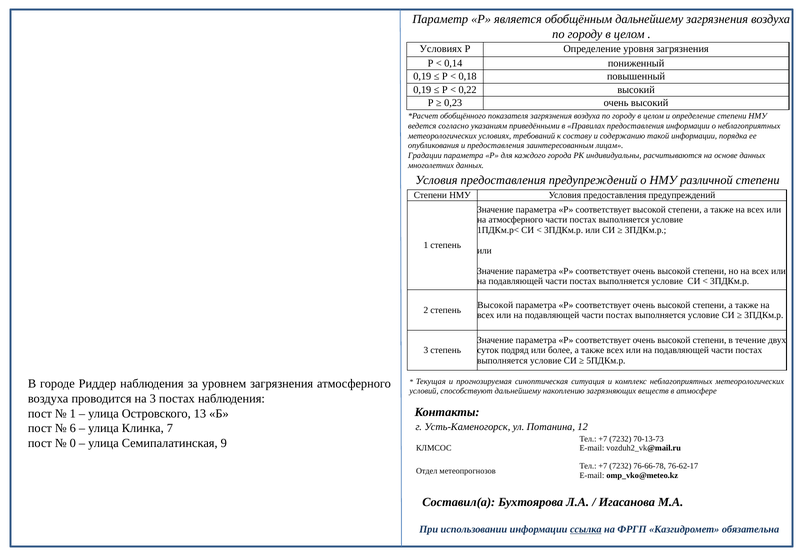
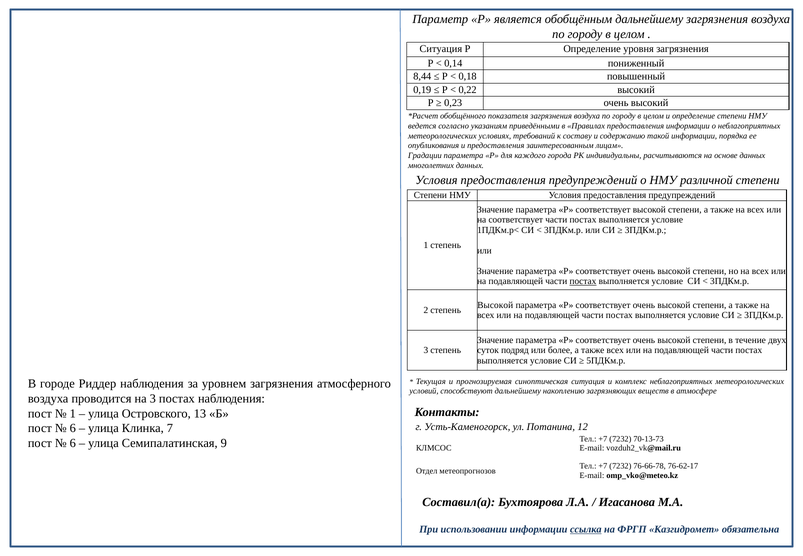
Условиях at (441, 49): Условиях -> Ситуация
0,19 at (422, 76): 0,19 -> 8,44
на атмосферного: атмосферного -> соответствует
постах at (583, 281) underline: none -> present
0 at (73, 443): 0 -> 6
